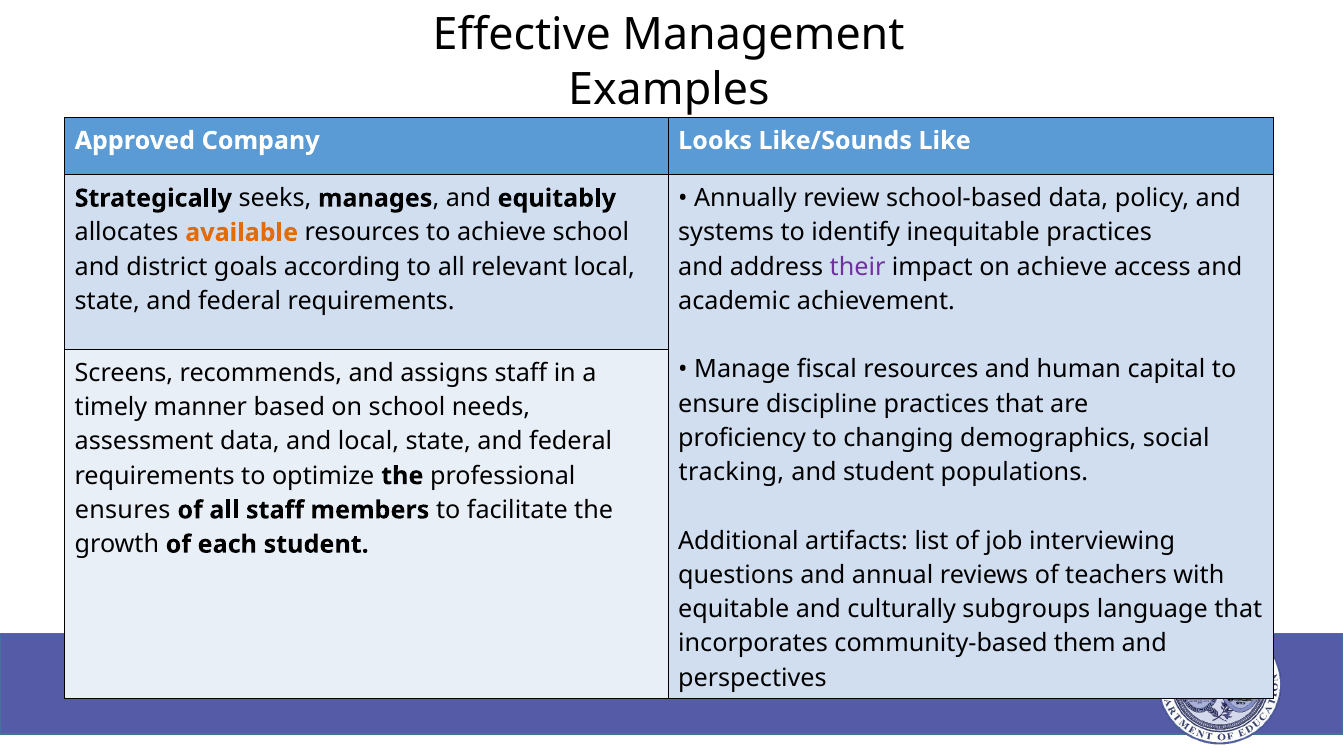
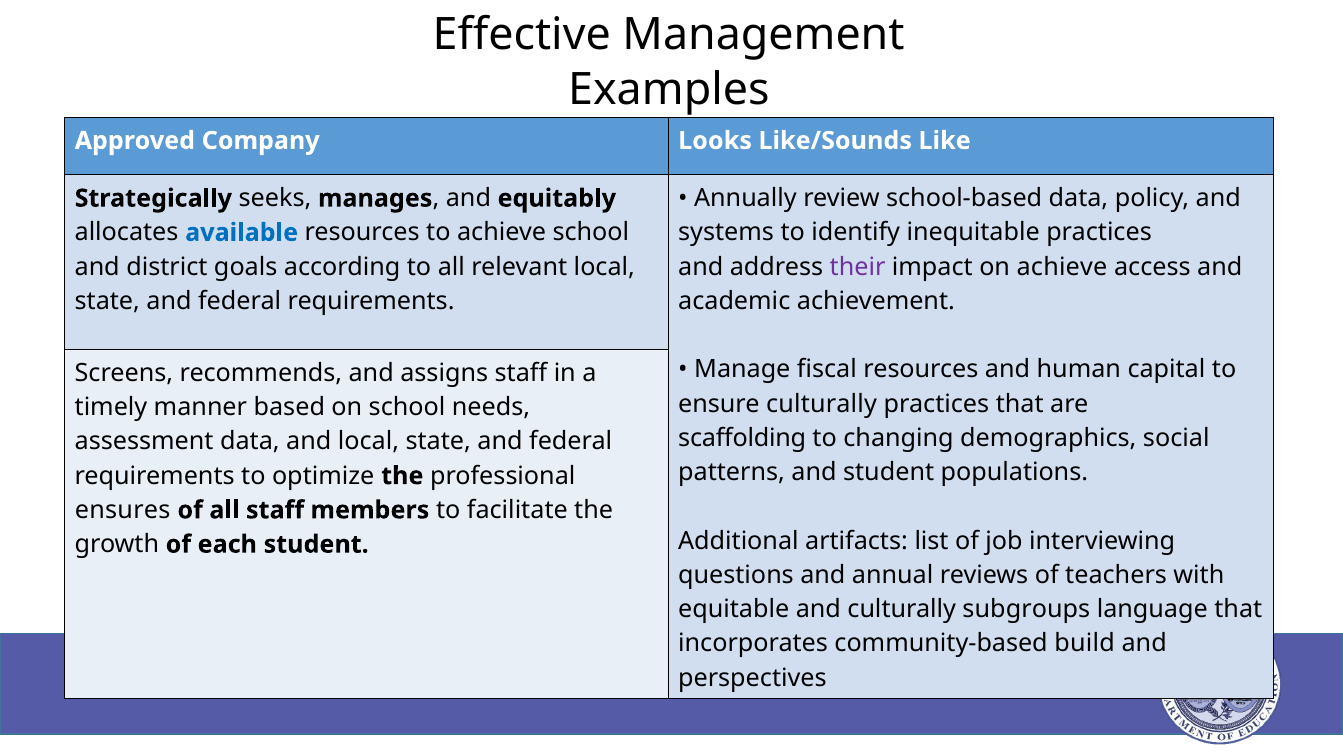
available colour: orange -> blue
ensure discipline: discipline -> culturally
proficiency: proficiency -> scaffolding
tracking: tracking -> patterns
them: them -> build
